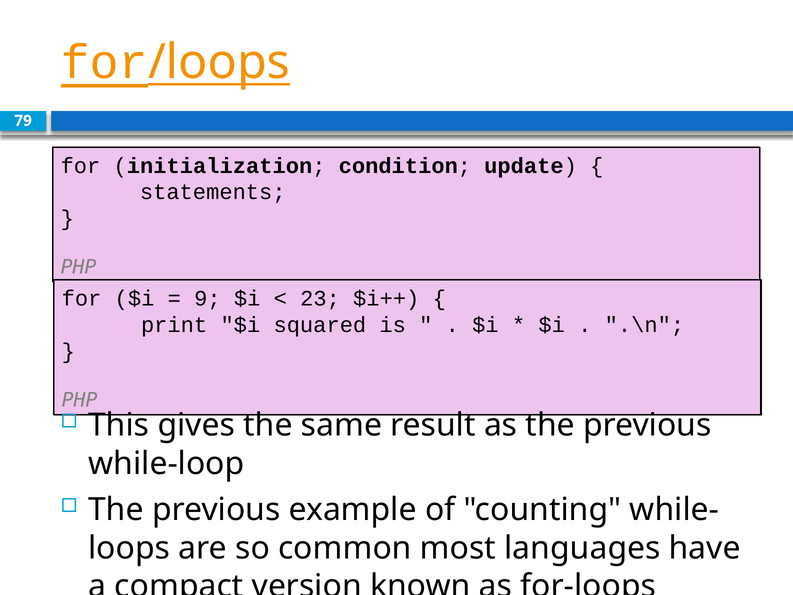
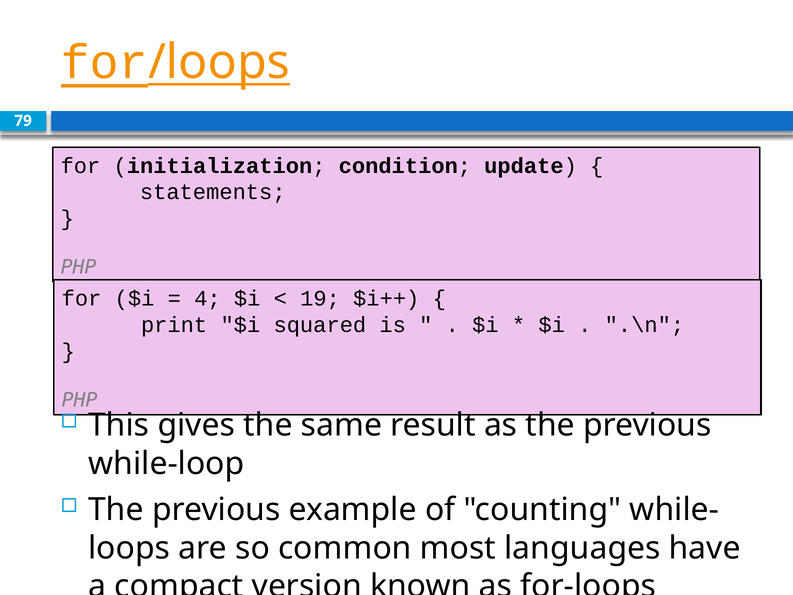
9: 9 -> 4
23: 23 -> 19
